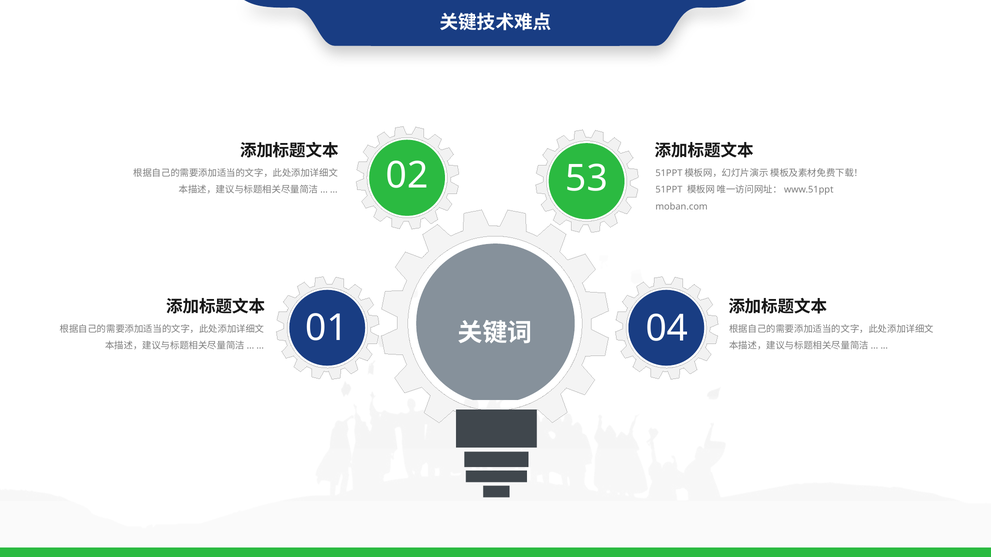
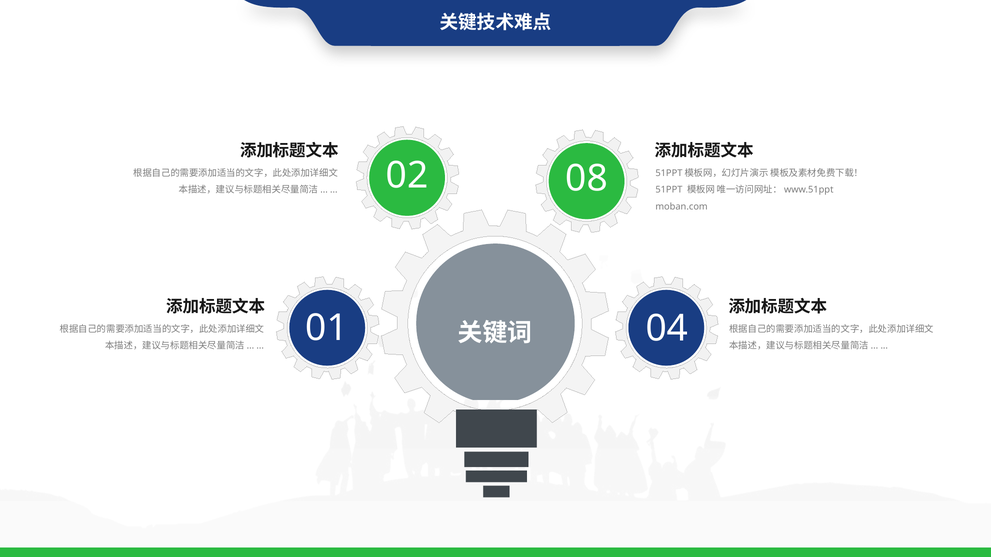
53: 53 -> 08
